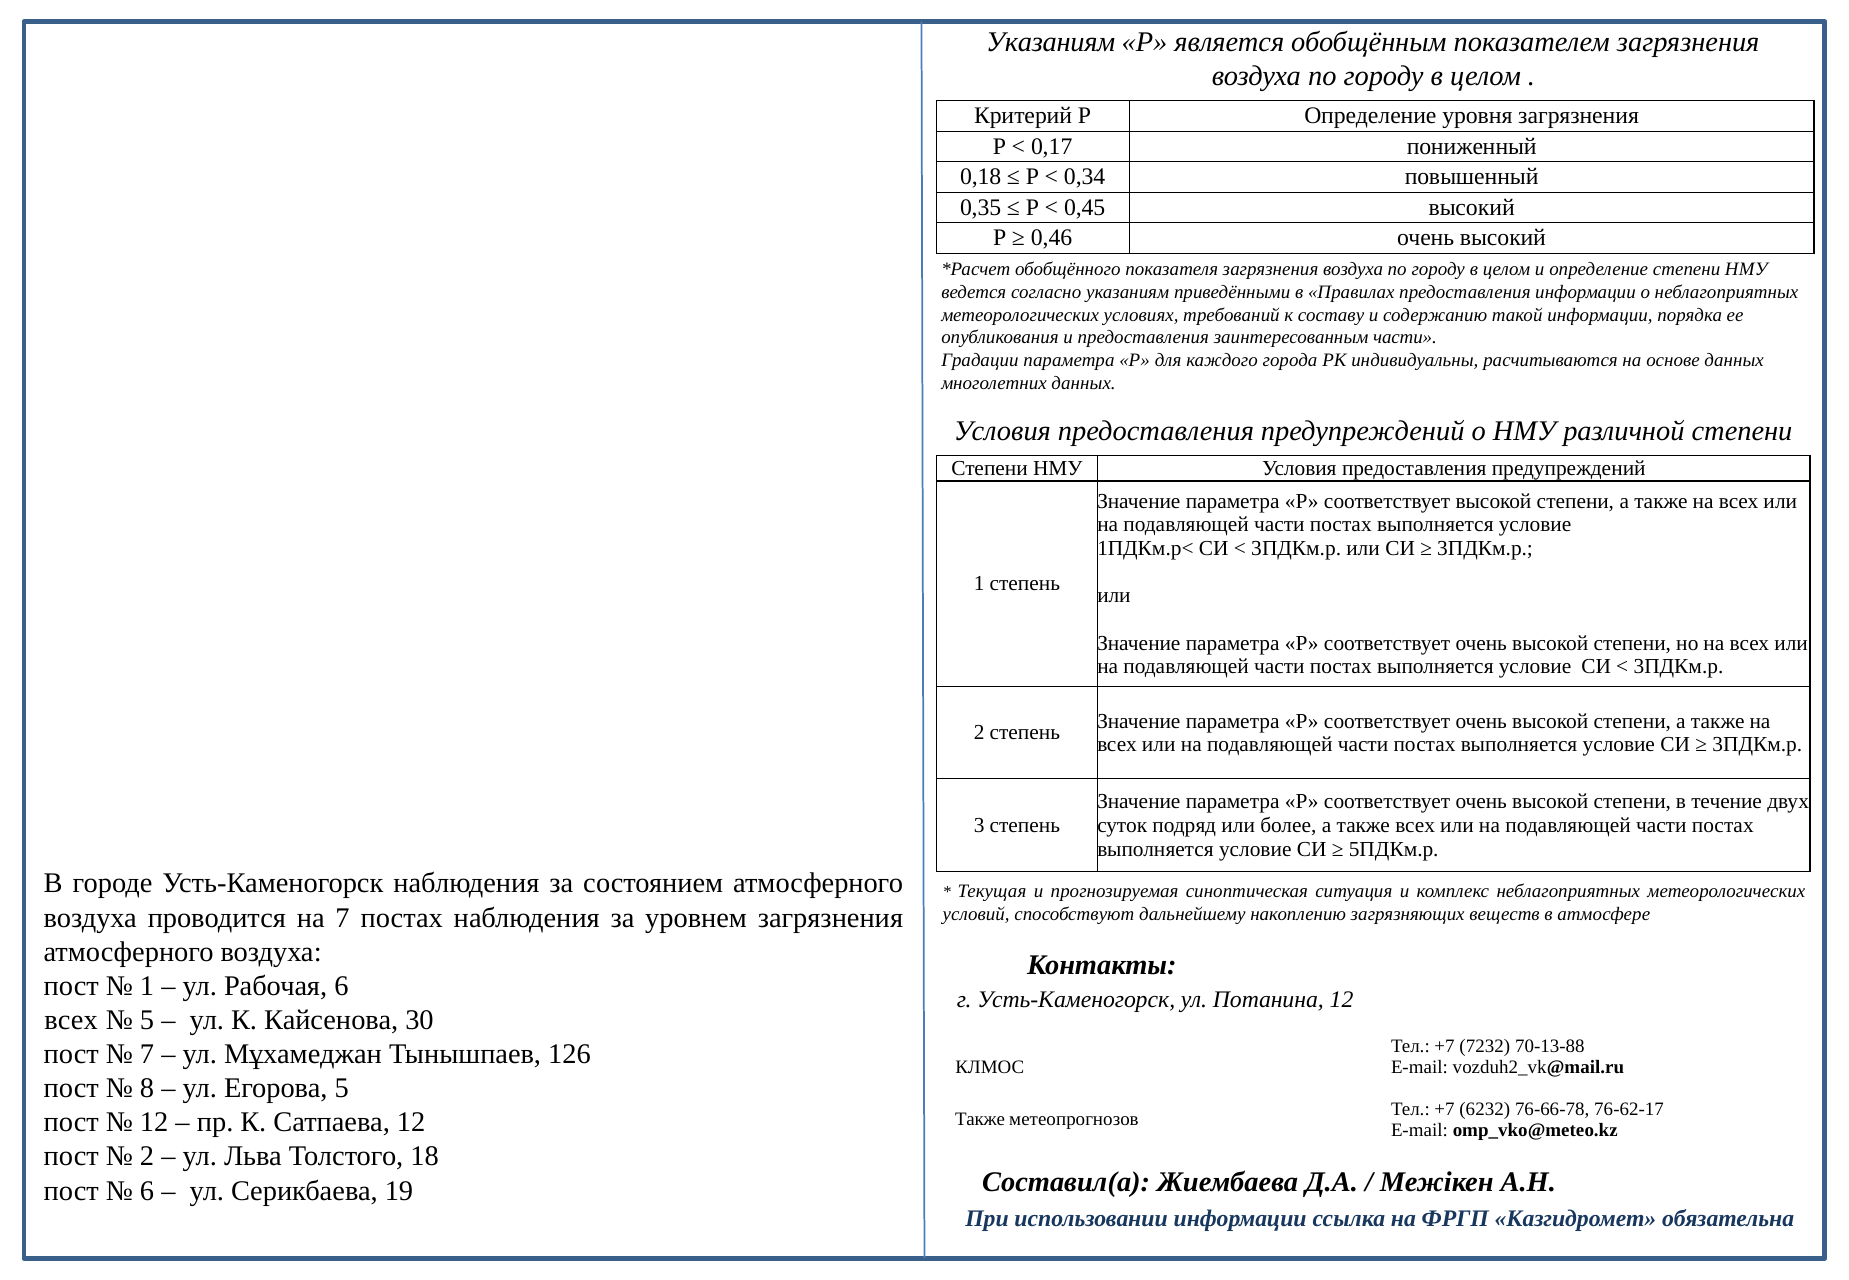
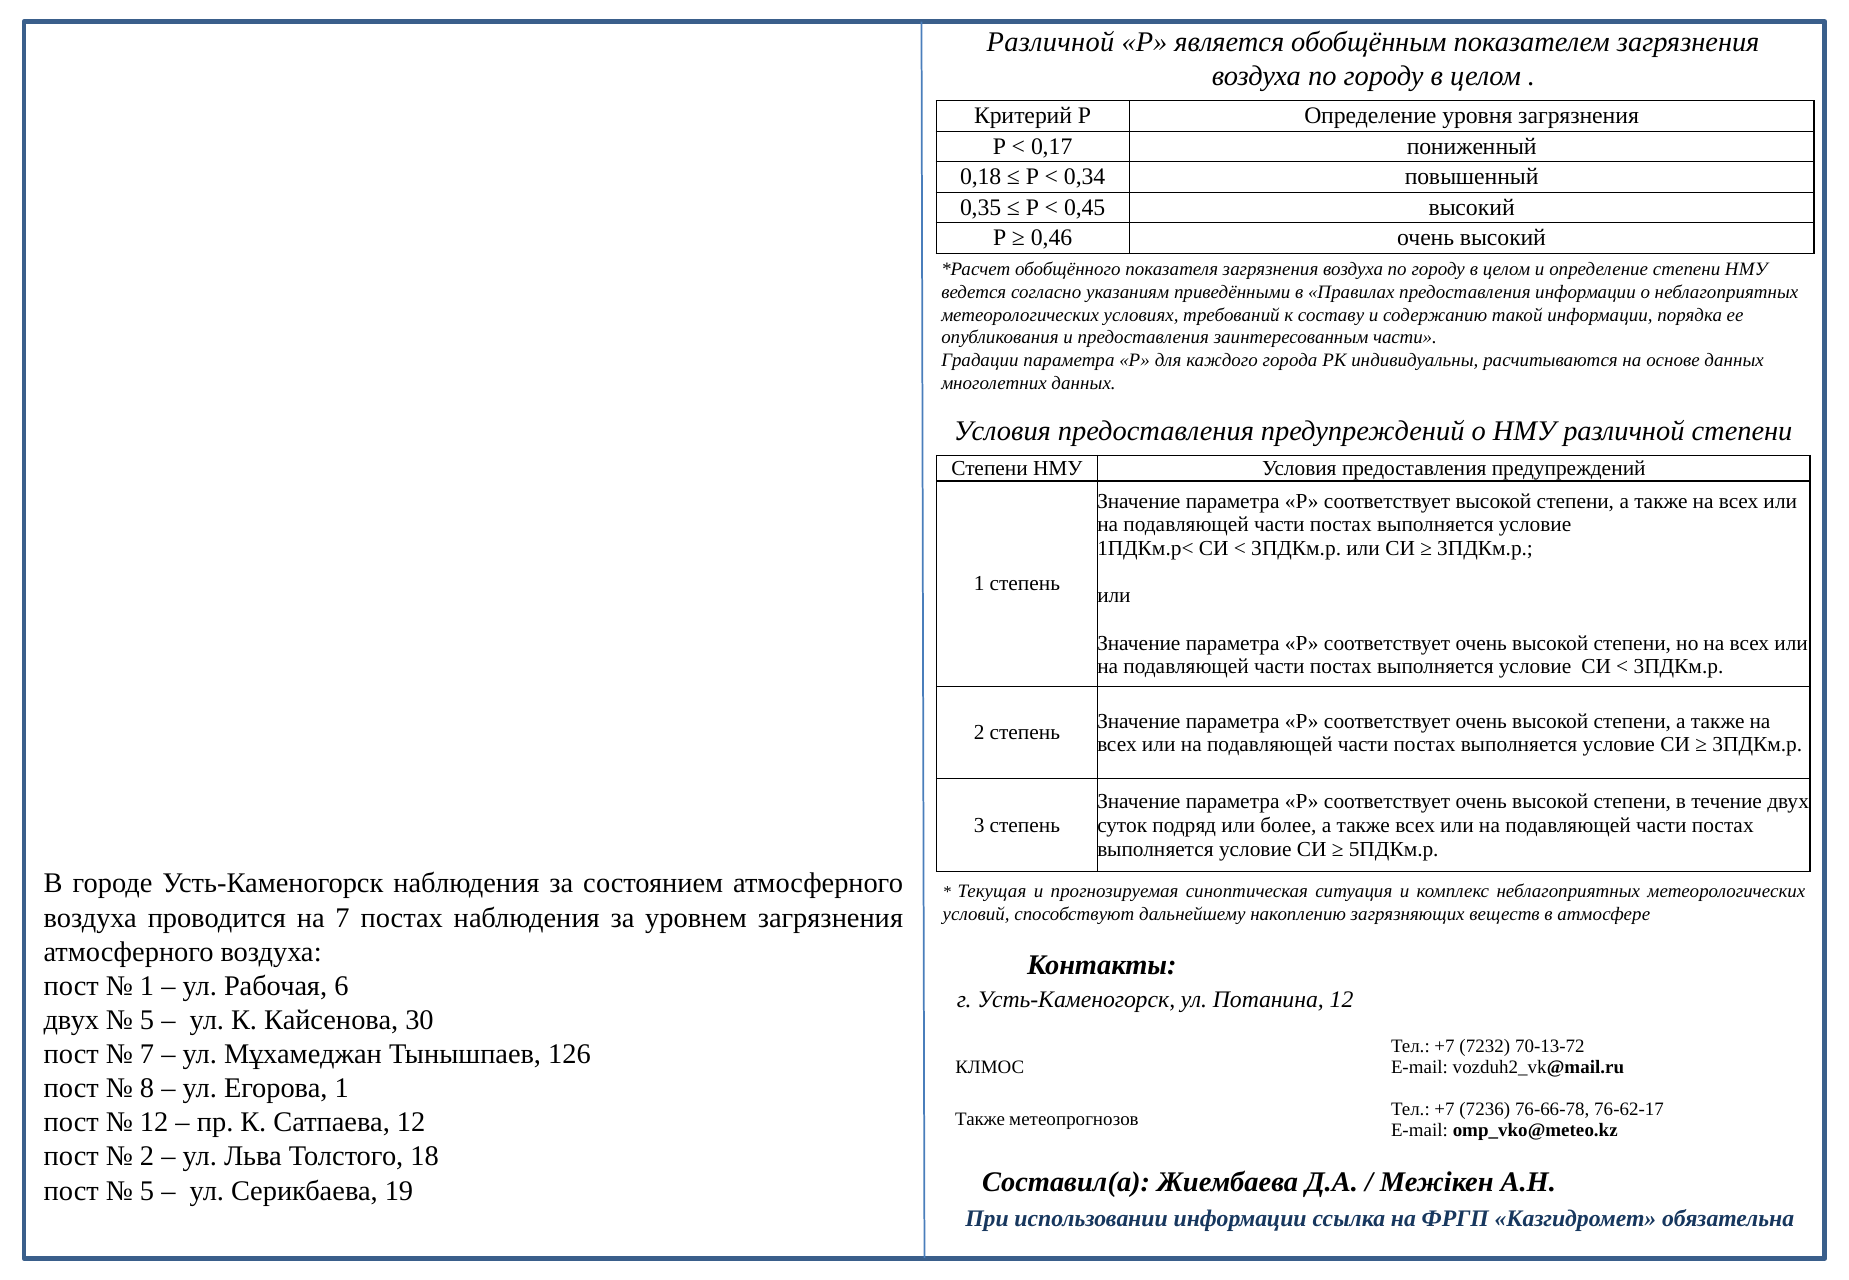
Указаниям at (1051, 42): Указаниям -> Различной
всех at (71, 1020): всех -> двух
70-13-88: 70-13-88 -> 70-13-72
Егорова 5: 5 -> 1
6232: 6232 -> 7236
6 at (147, 1191): 6 -> 5
